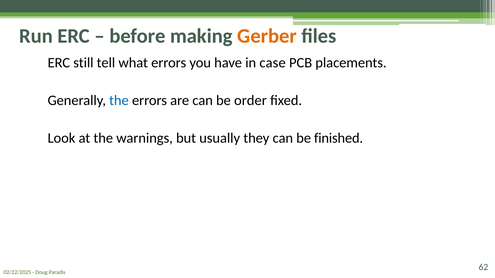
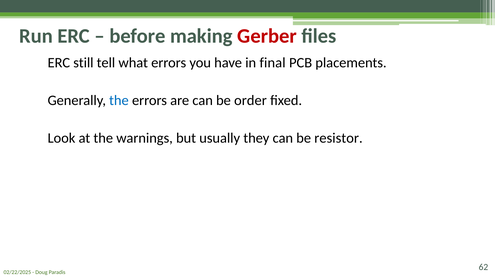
Gerber colour: orange -> red
case: case -> final
finished: finished -> resistor
